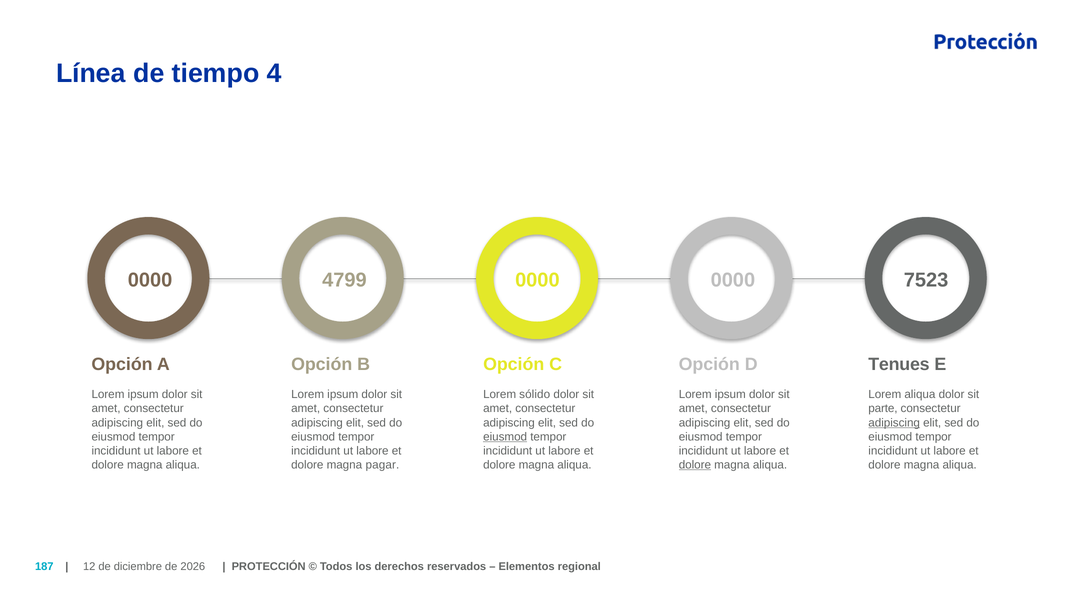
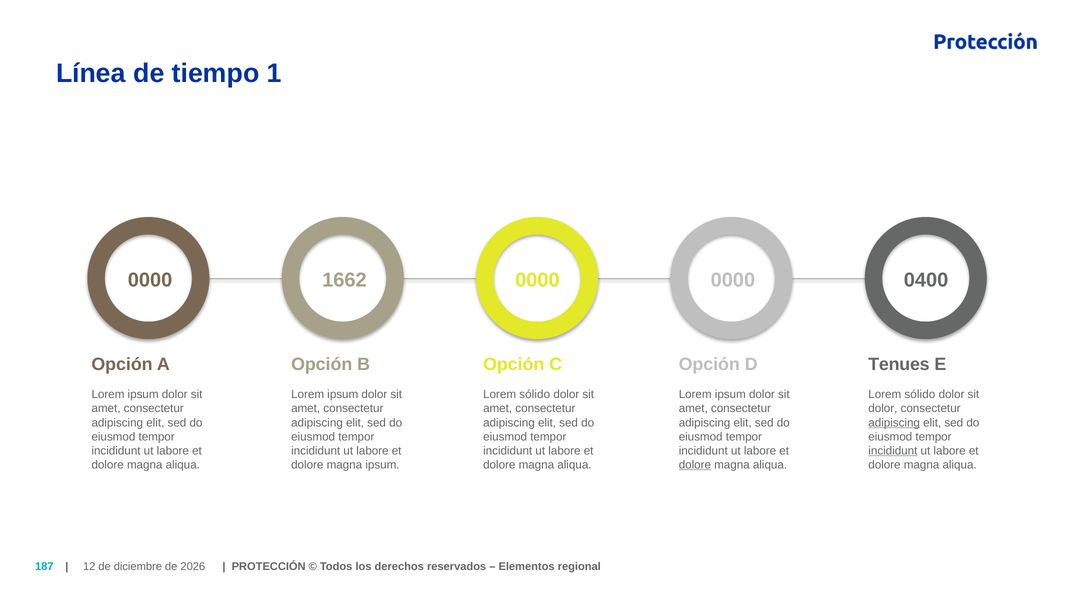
4: 4 -> 1
4799: 4799 -> 1662
7523: 7523 -> 0400
aliqua at (920, 394): aliqua -> sólido
parte at (883, 408): parte -> dolor
eiusmod at (505, 436) underline: present -> none
incididunt at (893, 450) underline: none -> present
magna pagar: pagar -> ipsum
